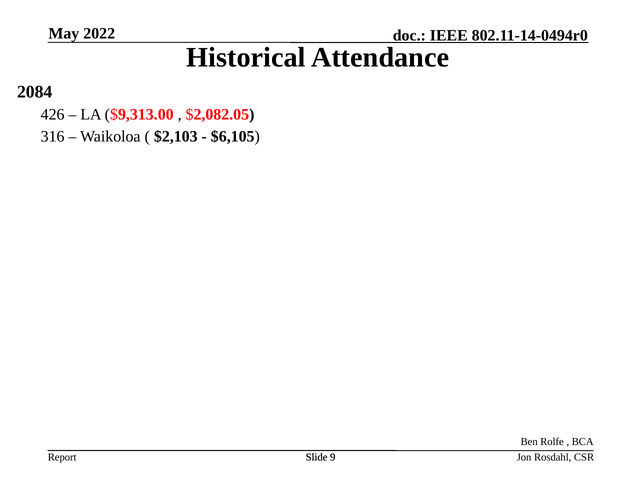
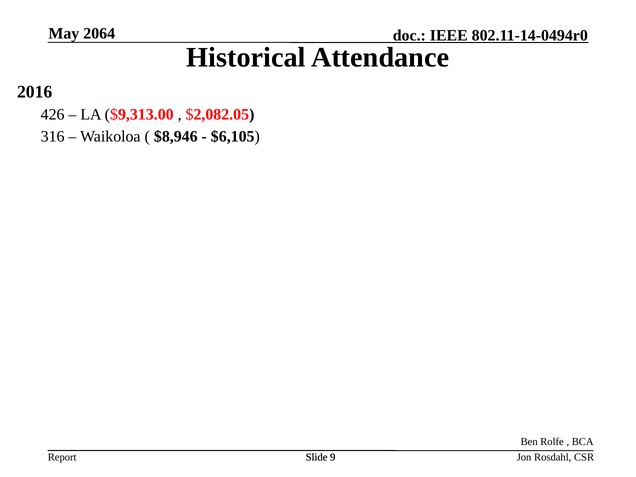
2022: 2022 -> 2064
2084: 2084 -> 2016
$2,103: $2,103 -> $8,946
